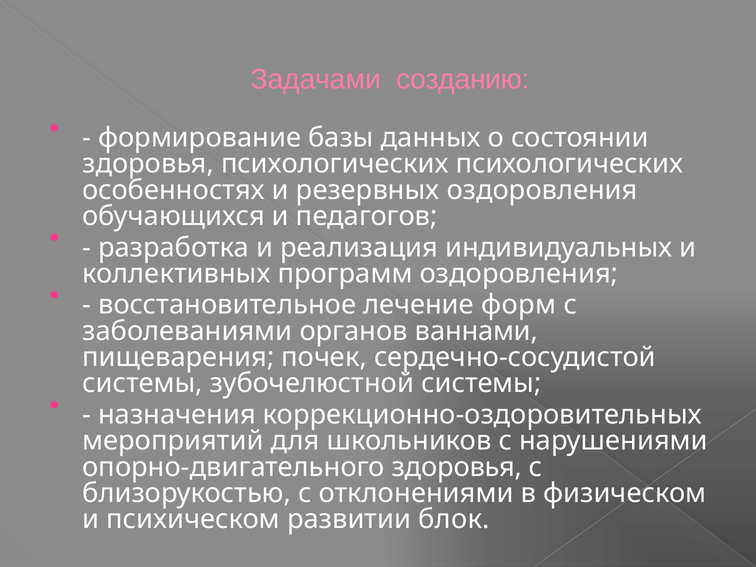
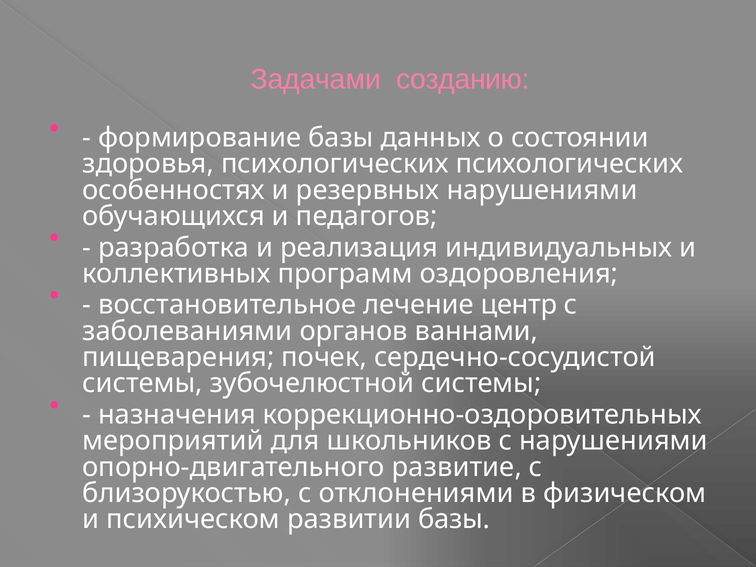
резервных оздоровления: оздоровления -> нарушениями
форм: форм -> центр
опорно-двигательного здоровья: здоровья -> развитие
развитии блок: блок -> базы
